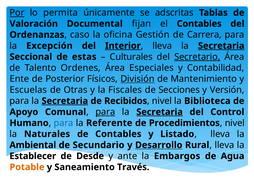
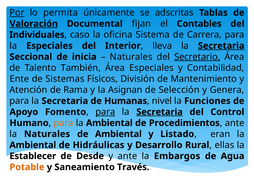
Valoración underline: none -> present
Ordenanzas: Ordenanzas -> Individuales
Gestión: Gestión -> Sistema
la Excepción: Excepción -> Especiales
Interior underline: present -> none
estas: estas -> inicia
Culturales at (131, 57): Culturales -> Naturales
Ordenes: Ordenes -> También
Posterior: Posterior -> Sistemas
División underline: present -> none
Escuelas: Escuelas -> Atención
Otras: Otras -> Rama
Fiscales: Fiscales -> Asignan
Secciones: Secciones -> Selección
Versión: Versión -> Genera
Secretaria at (65, 101) underline: present -> none
Recibidos: Recibidos -> Humanas
Biblioteca: Biblioteca -> Funciones
Comunal: Comunal -> Fomento
para at (64, 123) colour: blue -> orange
Referente at (109, 123): Referente -> Ambiental
nivel at (235, 123): nivel -> ante
de Contables: Contables -> Ambiental
lleva at (220, 134): lleva -> eran
Secundario: Secundario -> Hidráulicas
Desarrollo underline: present -> none
lleva at (224, 145): lleva -> ellas
